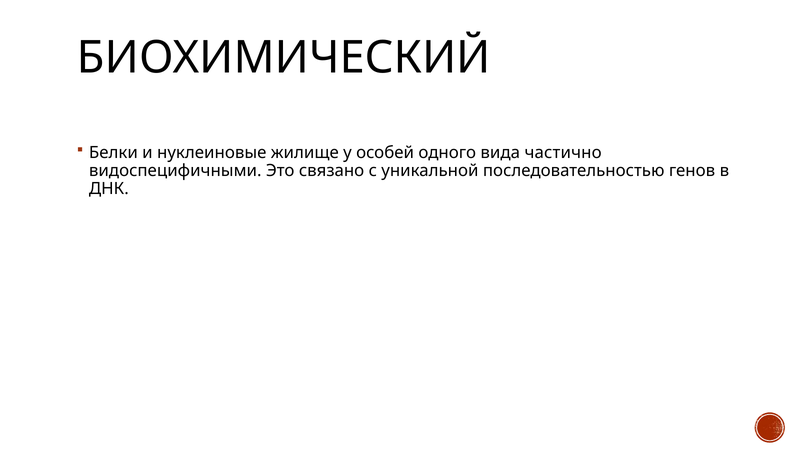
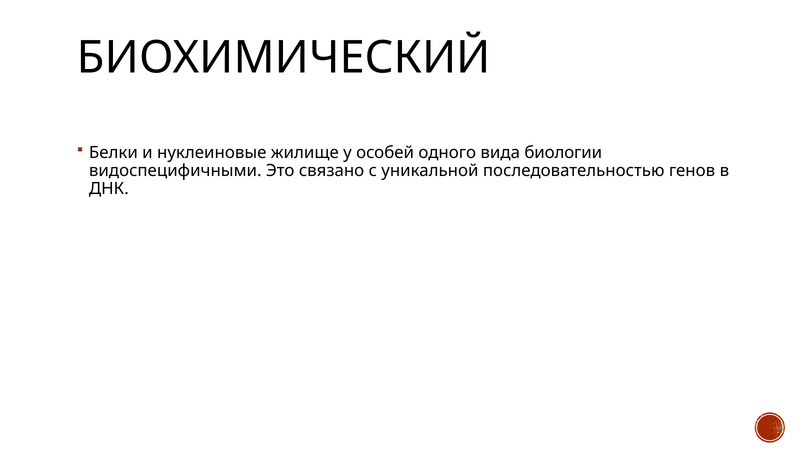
частично: частично -> биологии
